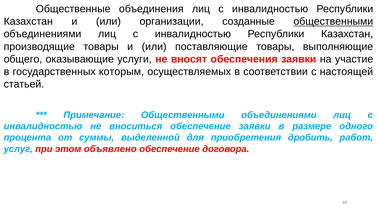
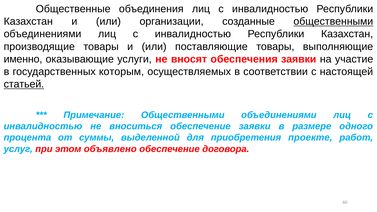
общего: общего -> именно
статьей underline: none -> present
дробить: дробить -> проекте
